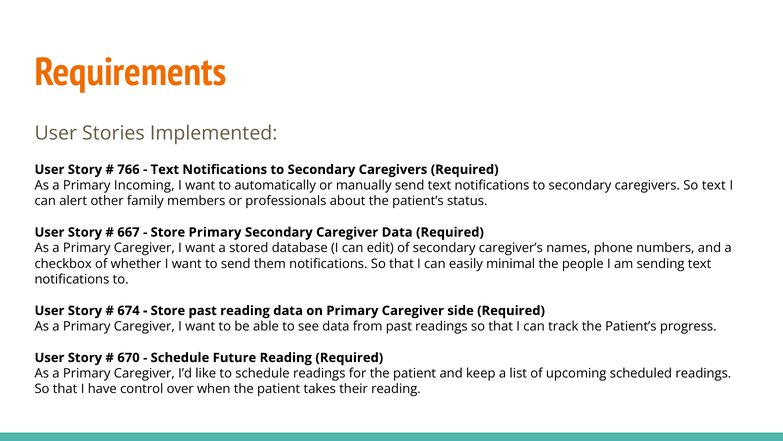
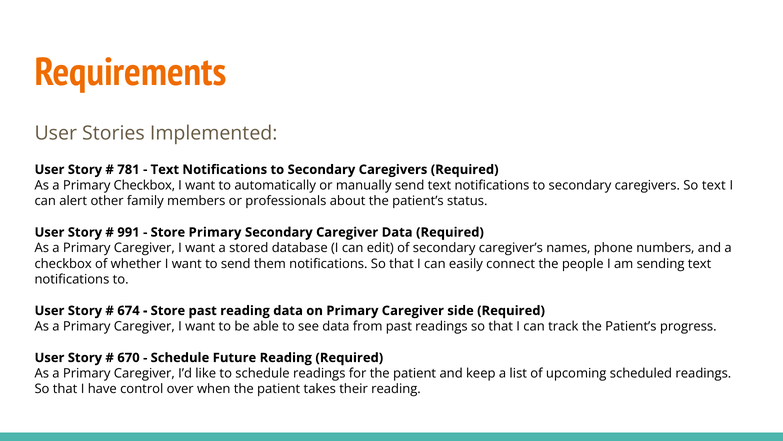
766: 766 -> 781
Primary Incoming: Incoming -> Checkbox
667: 667 -> 991
minimal: minimal -> connect
